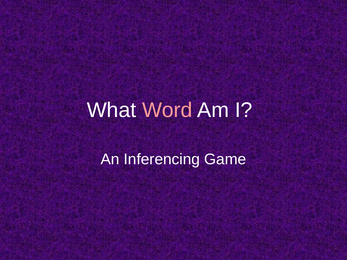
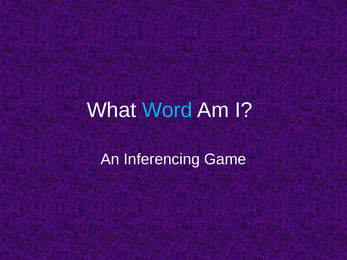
Word colour: pink -> light blue
